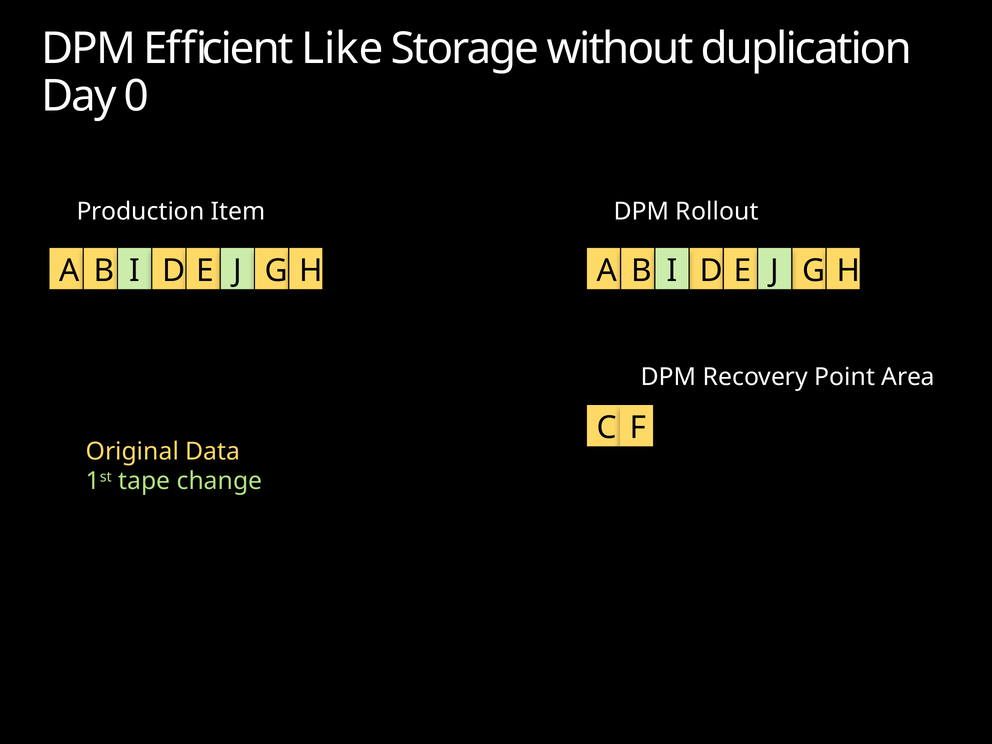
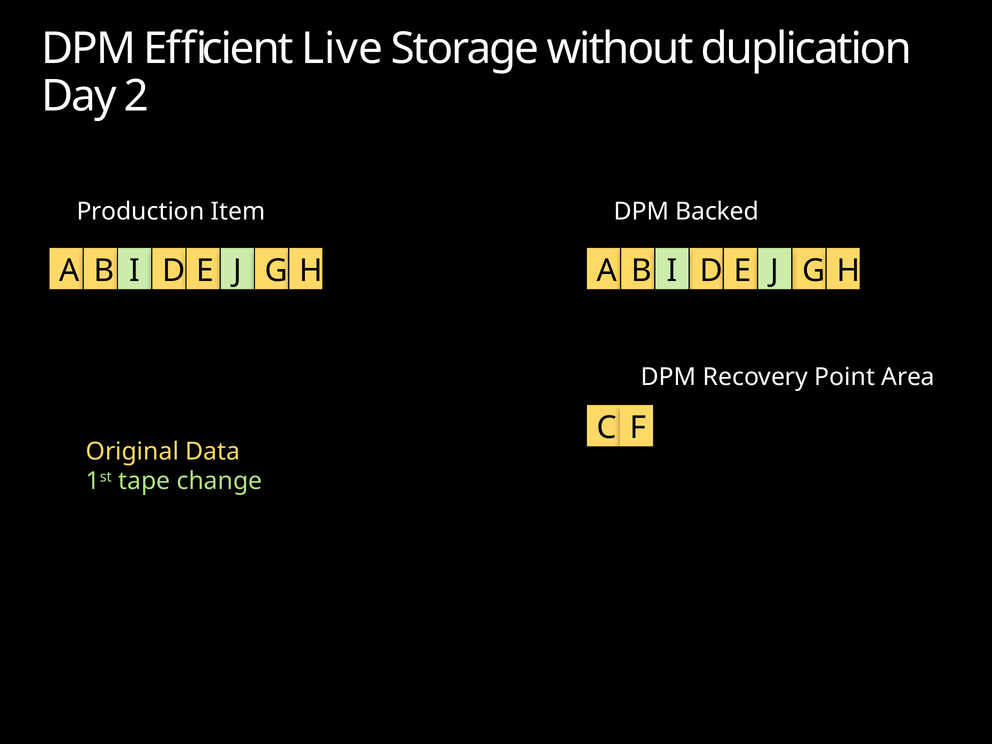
Like: Like -> Live
0: 0 -> 2
Rollout: Rollout -> Backed
